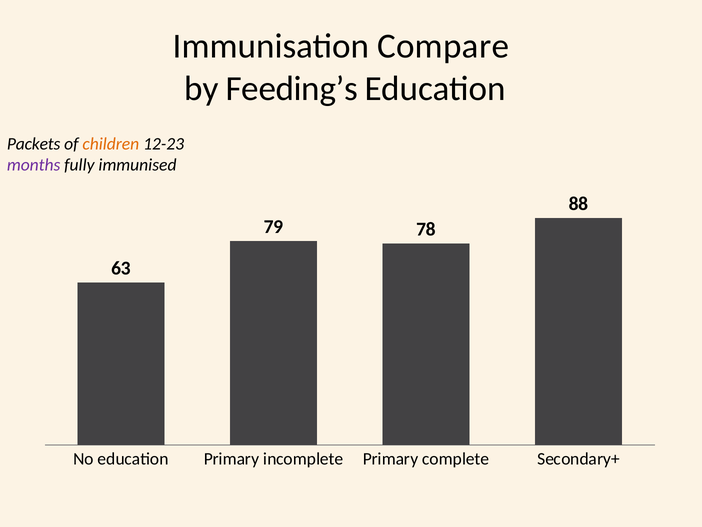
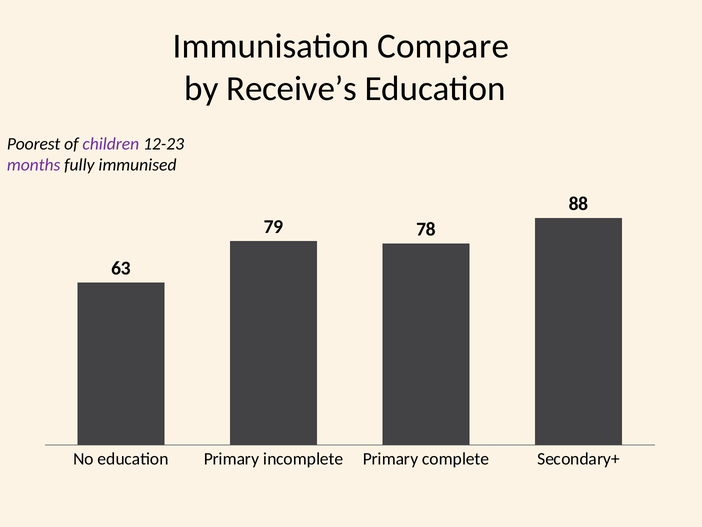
Feeding’s: Feeding’s -> Receive’s
Packets: Packets -> Poorest
children colour: orange -> purple
